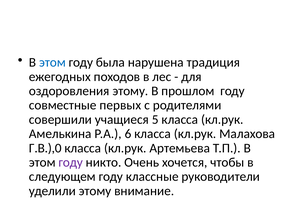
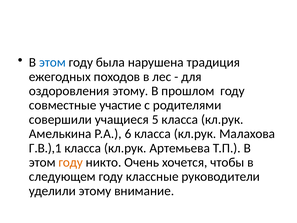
первых: первых -> участие
Г.В.),0: Г.В.),0 -> Г.В.),1
году at (71, 162) colour: purple -> orange
